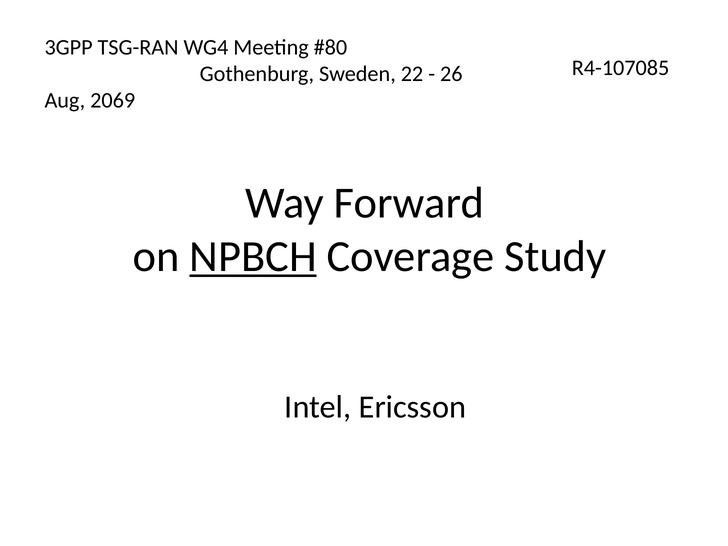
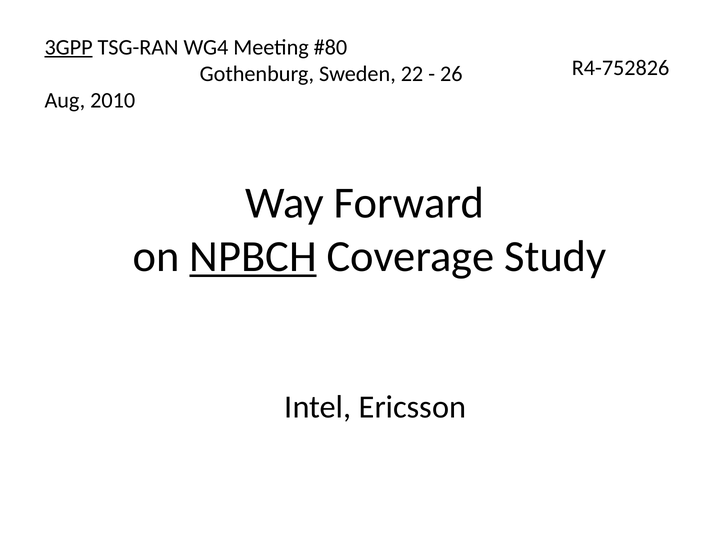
3GPP underline: none -> present
R4-107085: R4-107085 -> R4-752826
2069: 2069 -> 2010
